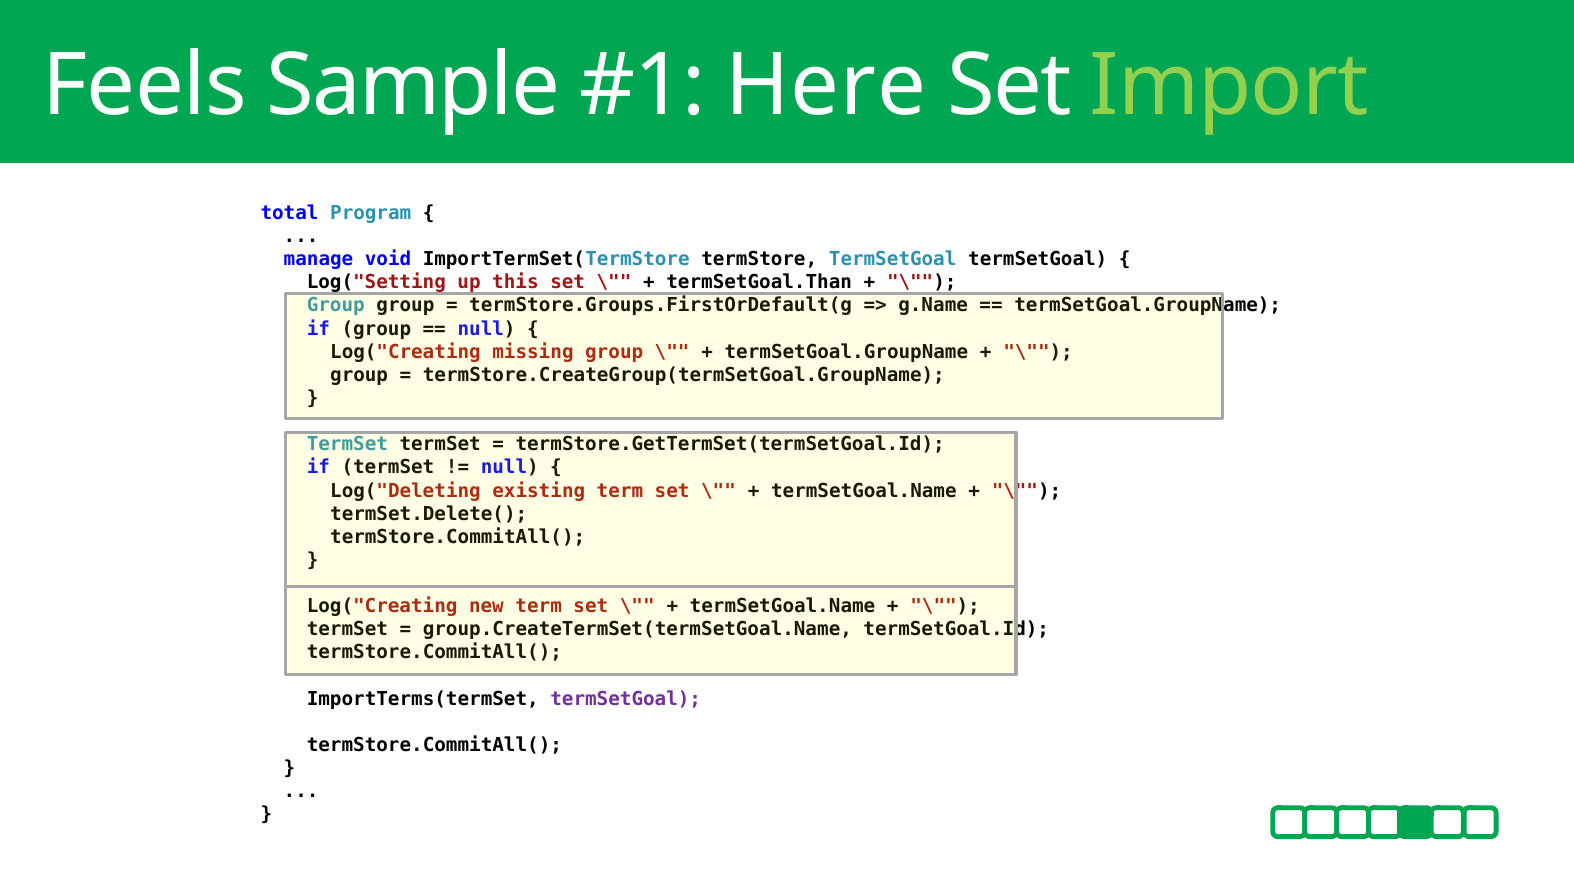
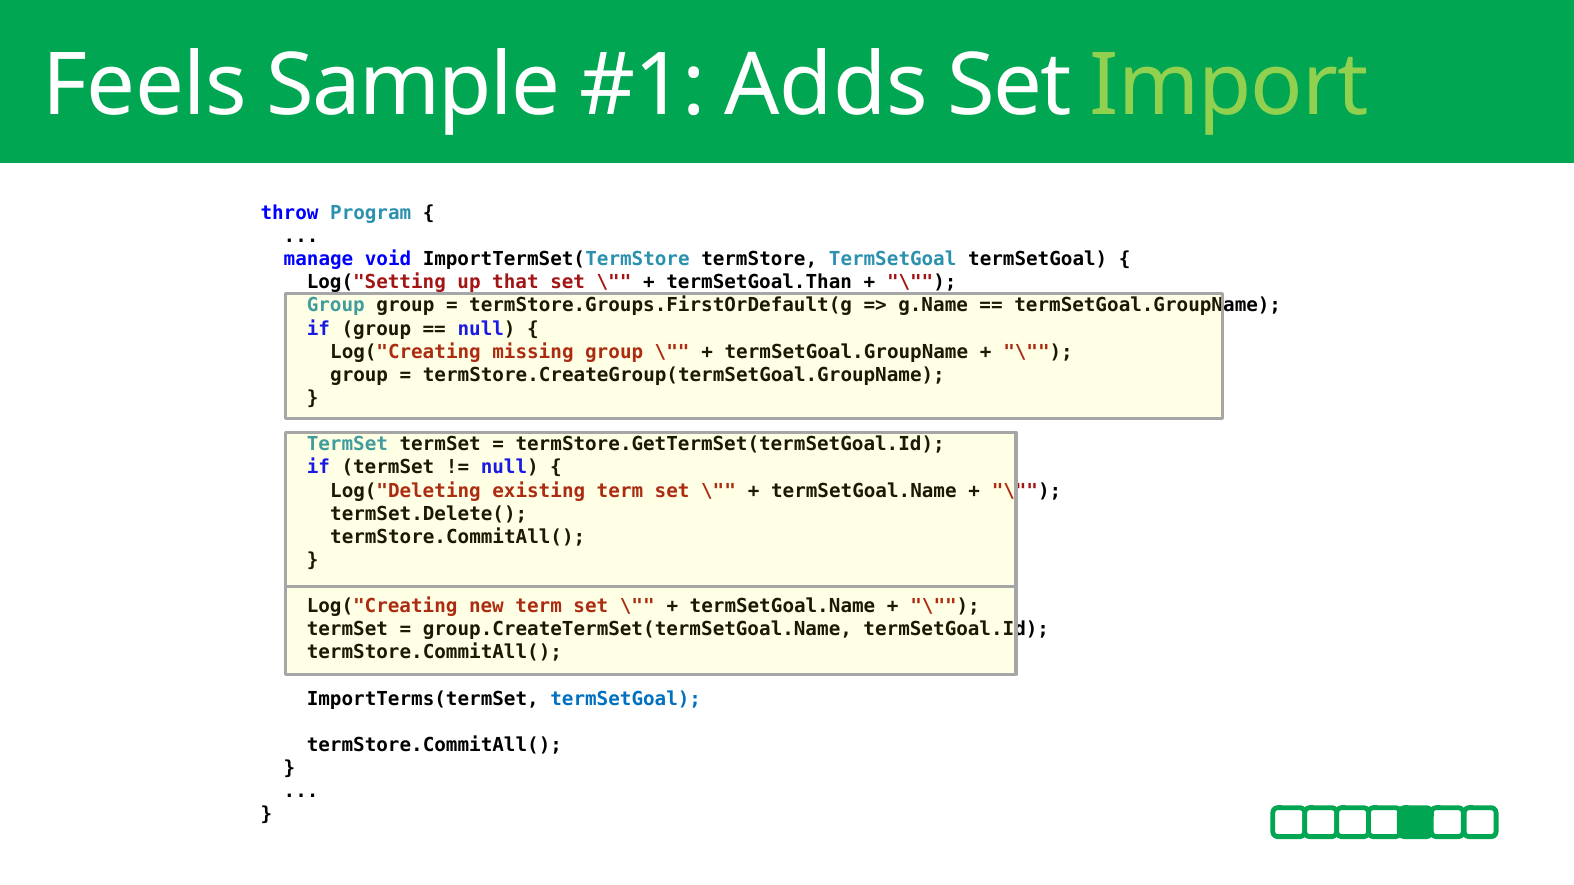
Here: Here -> Adds
total: total -> throw
this: this -> that
termSetGoal at (626, 699) colour: purple -> blue
